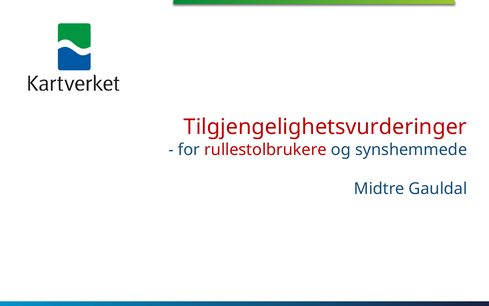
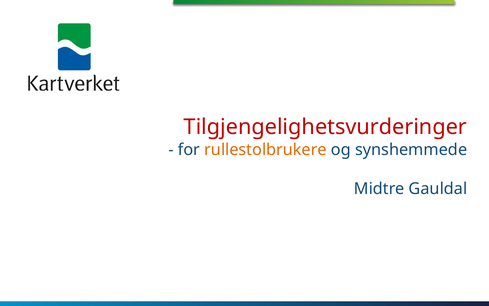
rullestolbrukere colour: red -> orange
